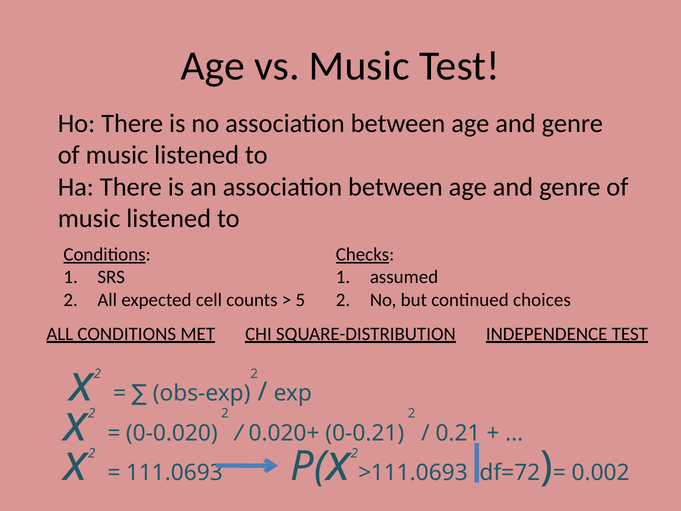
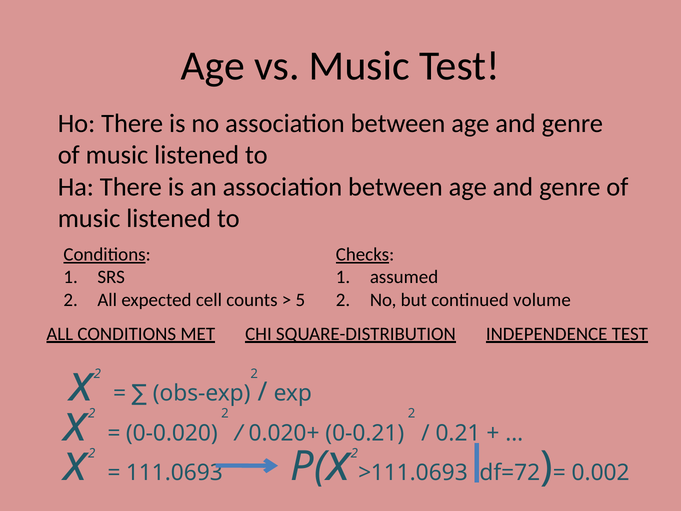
choices: choices -> volume
